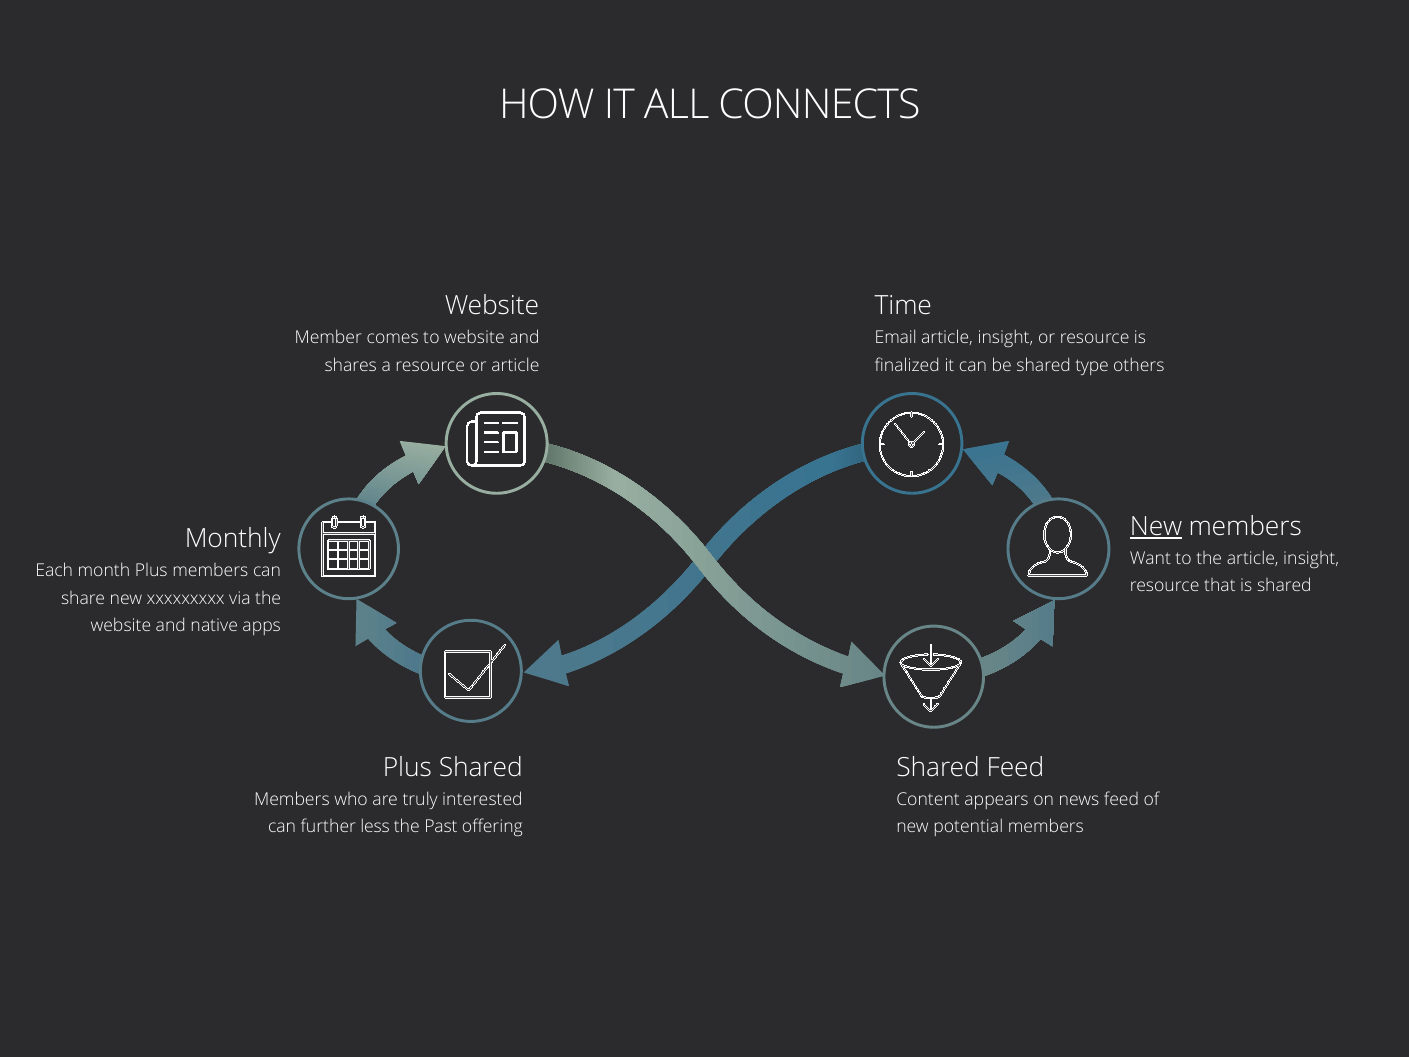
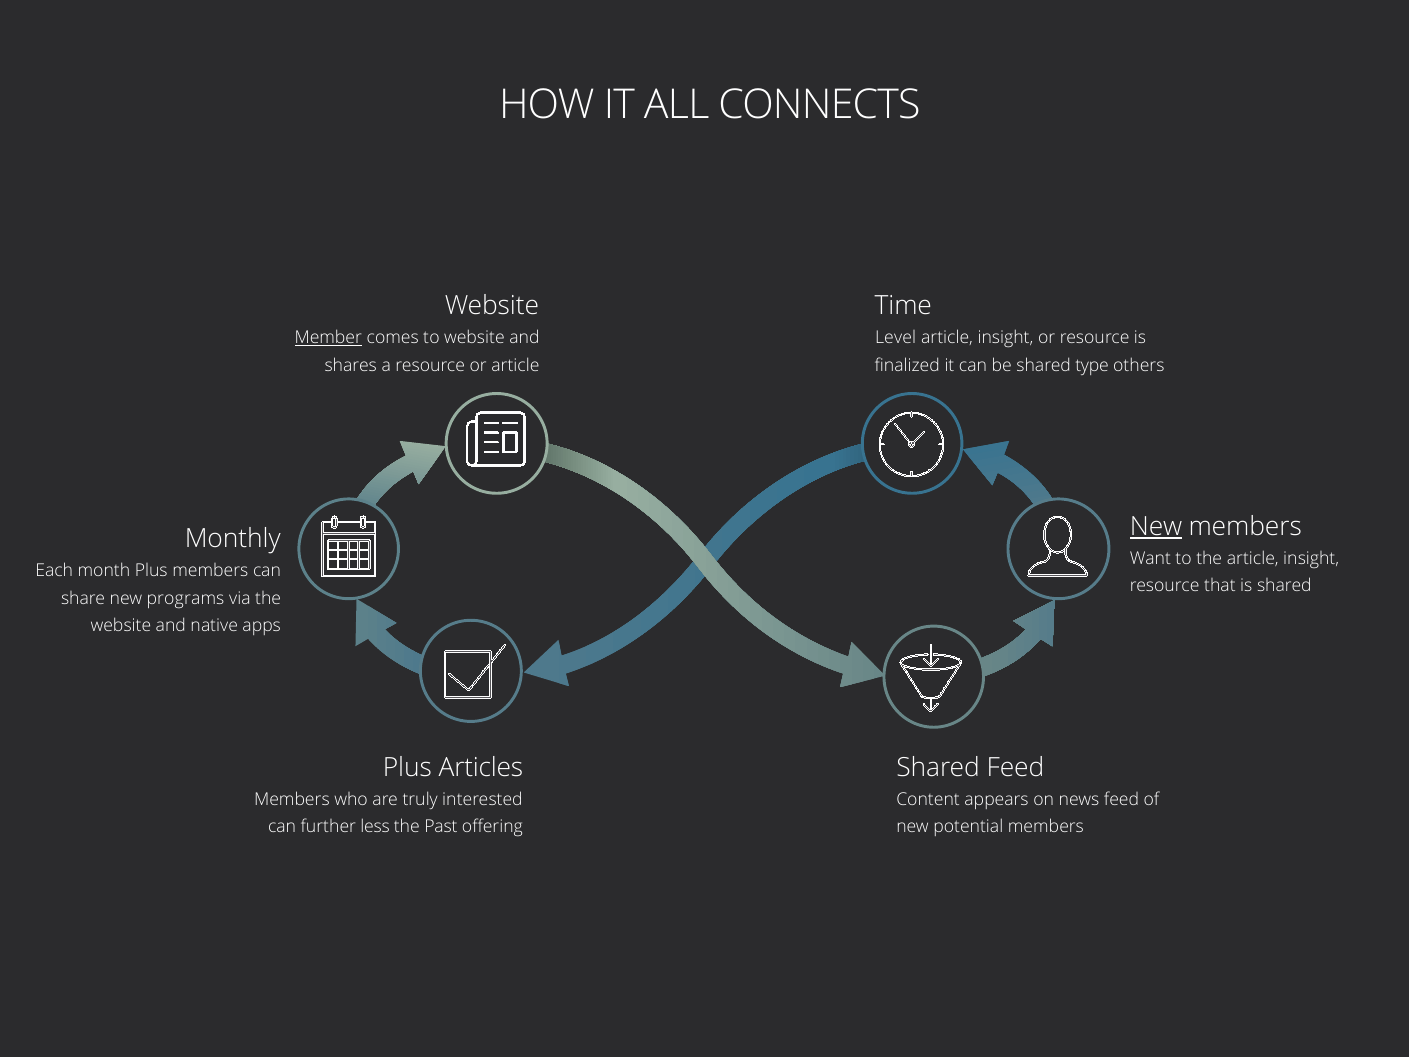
Member underline: none -> present
Email: Email -> Level
xxxxxxxxx: xxxxxxxxx -> programs
Plus Shared: Shared -> Articles
